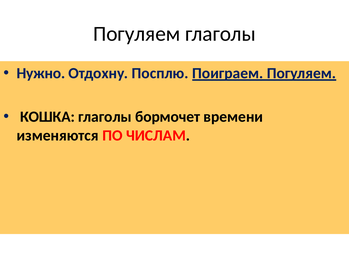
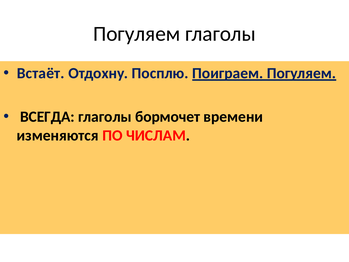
Нужно: Нужно -> Встаёт
КОШКА: КОШКА -> ВСЕГДА
